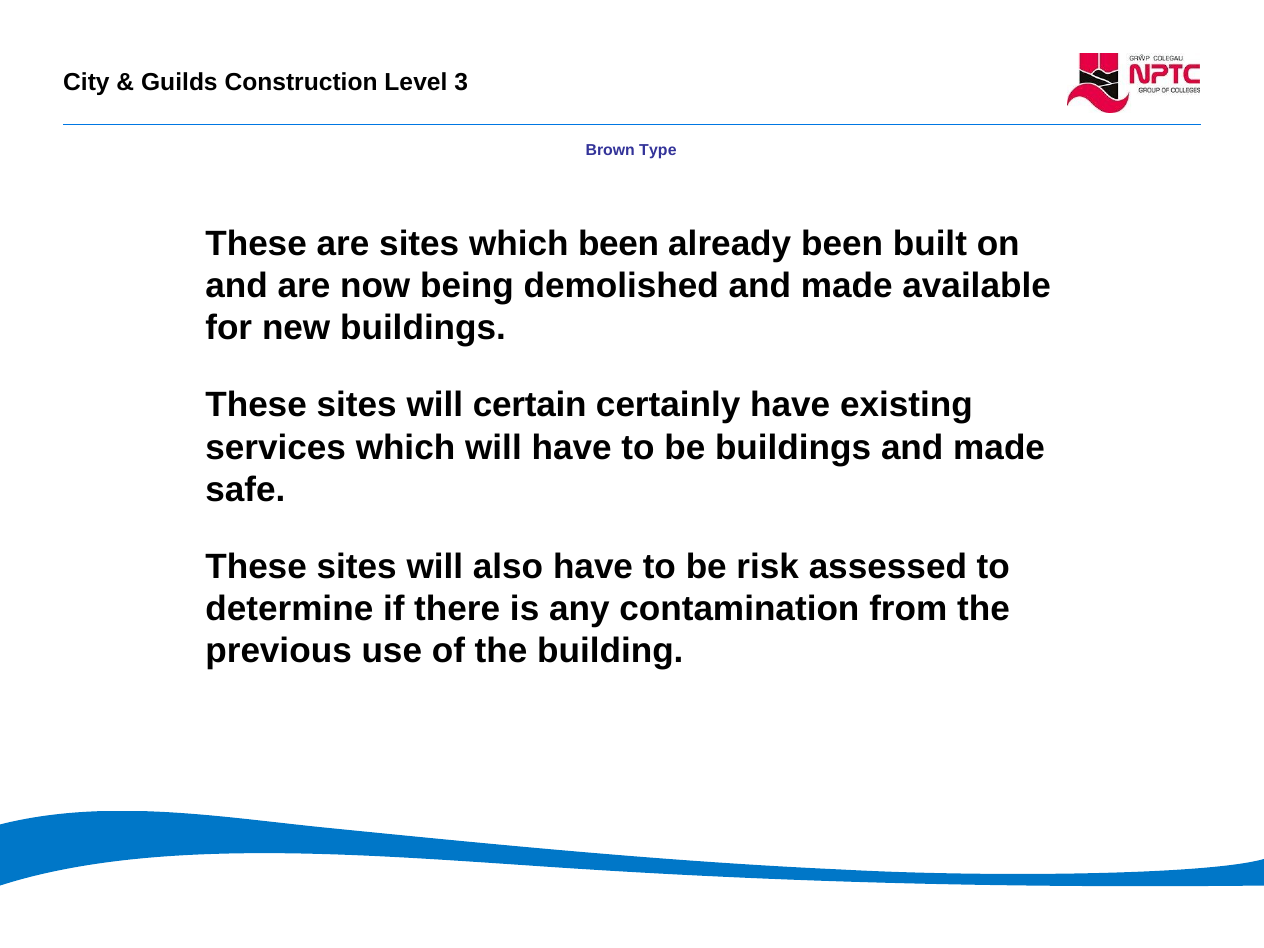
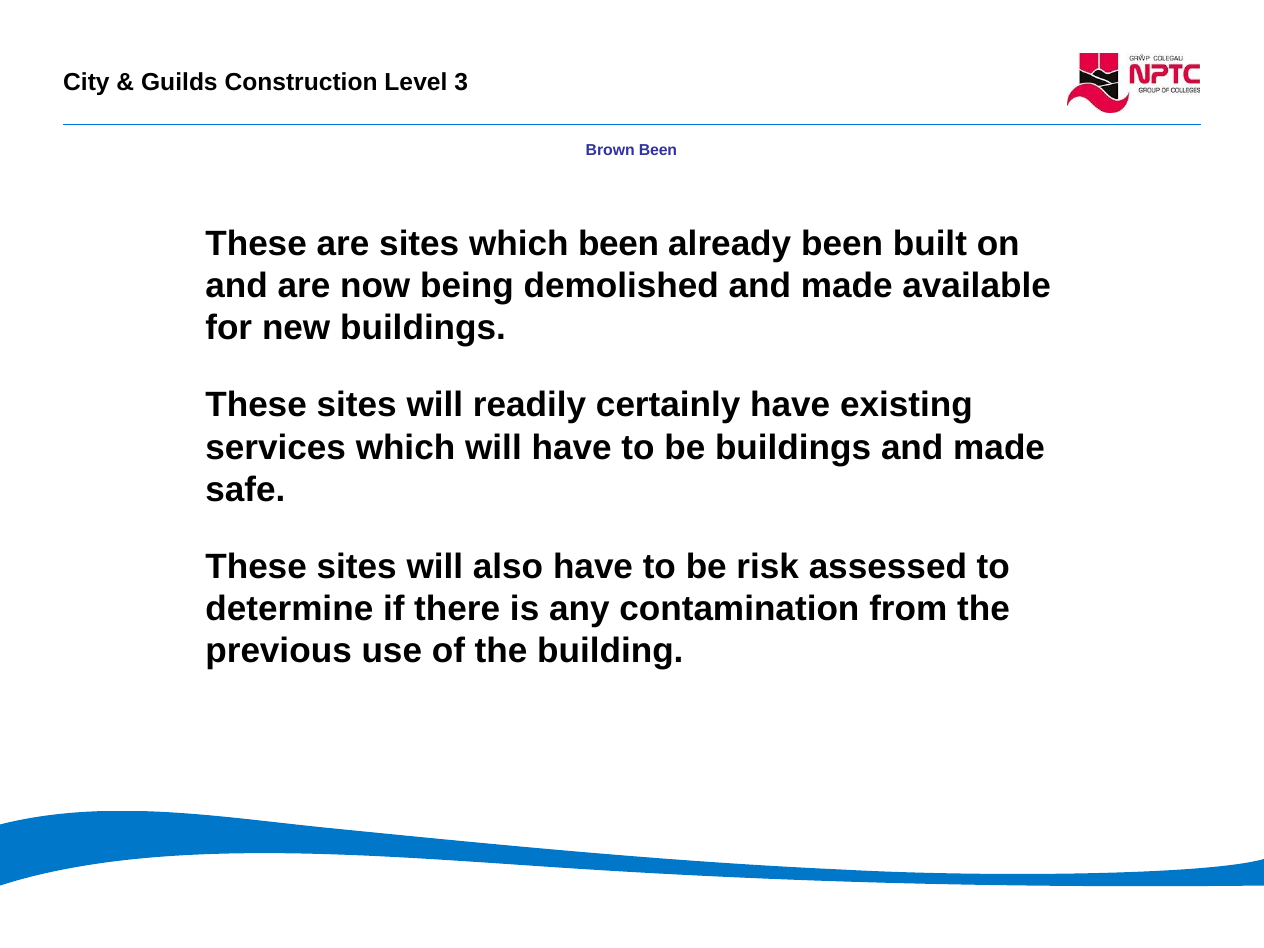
Brown Type: Type -> Been
certain: certain -> readily
